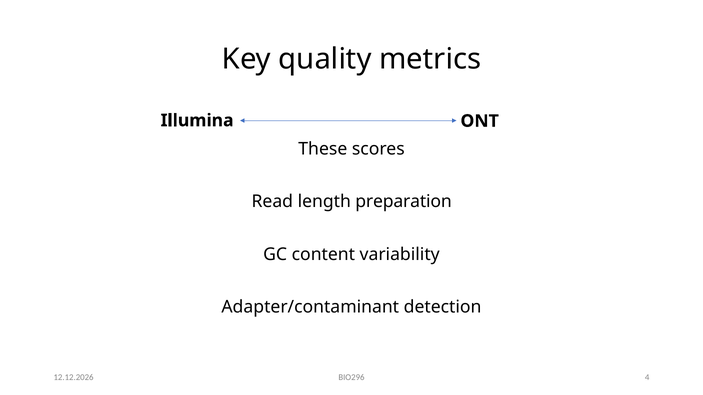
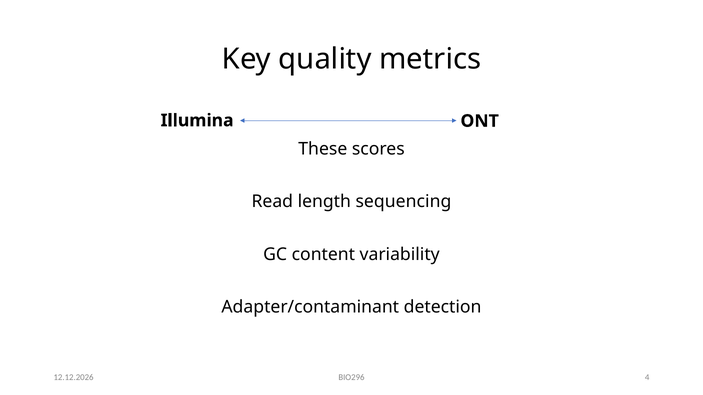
preparation: preparation -> sequencing
